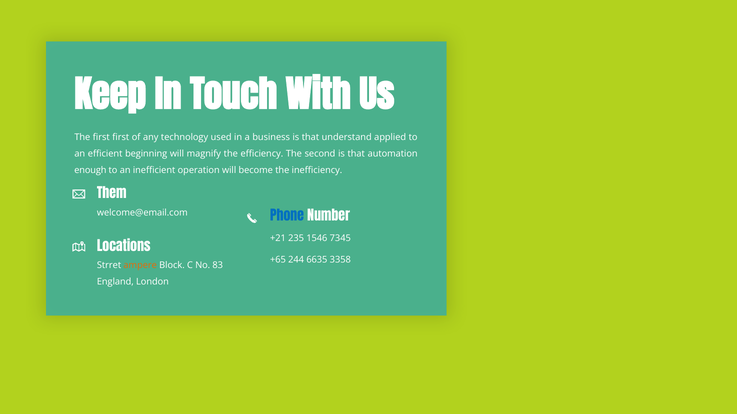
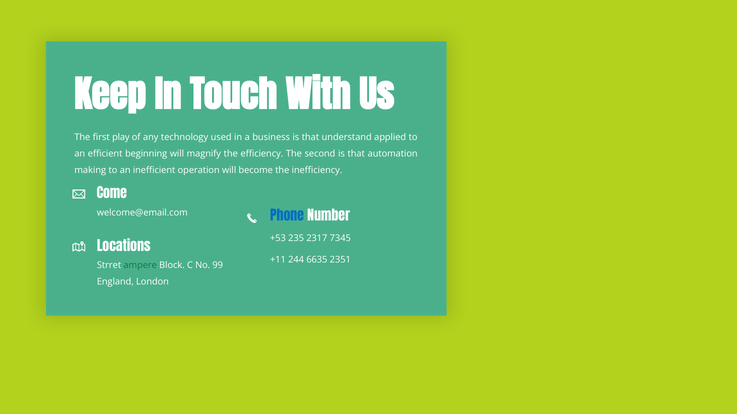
first first: first -> play
enough: enough -> making
Them: Them -> Come
+21: +21 -> +53
1546: 1546 -> 2317
+65: +65 -> +11
3358: 3358 -> 2351
ampere colour: orange -> green
83: 83 -> 99
